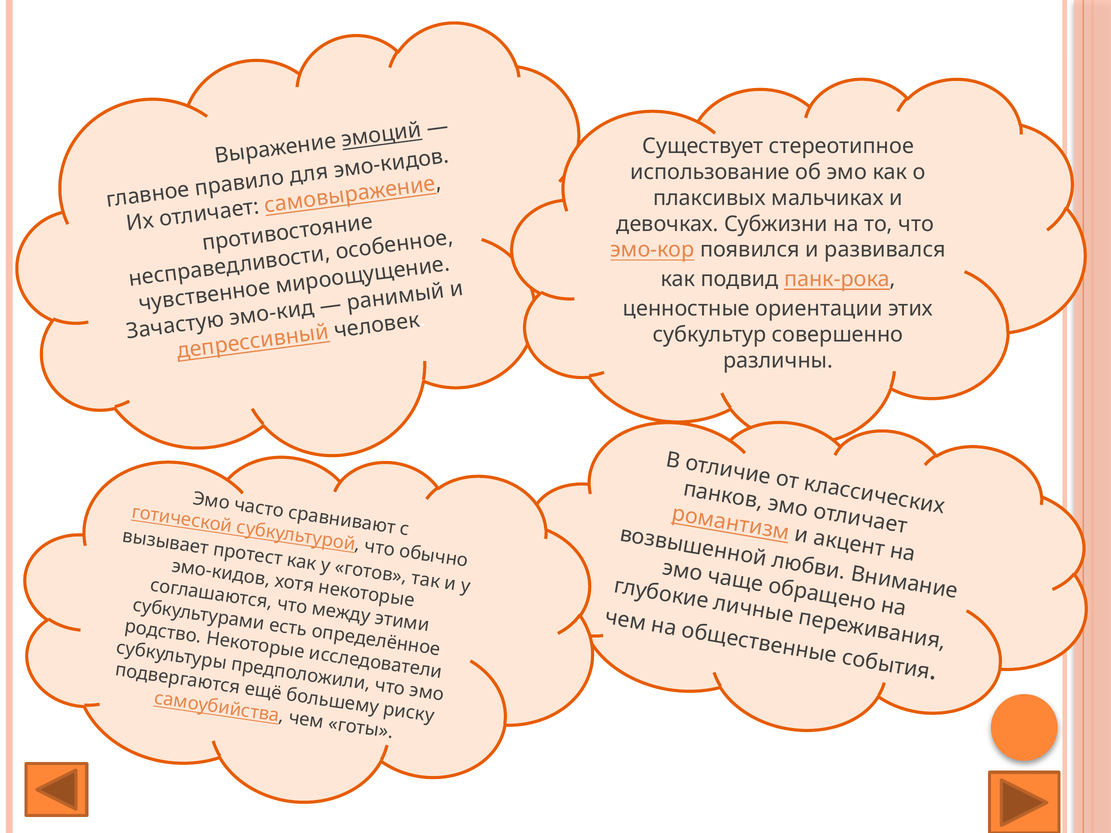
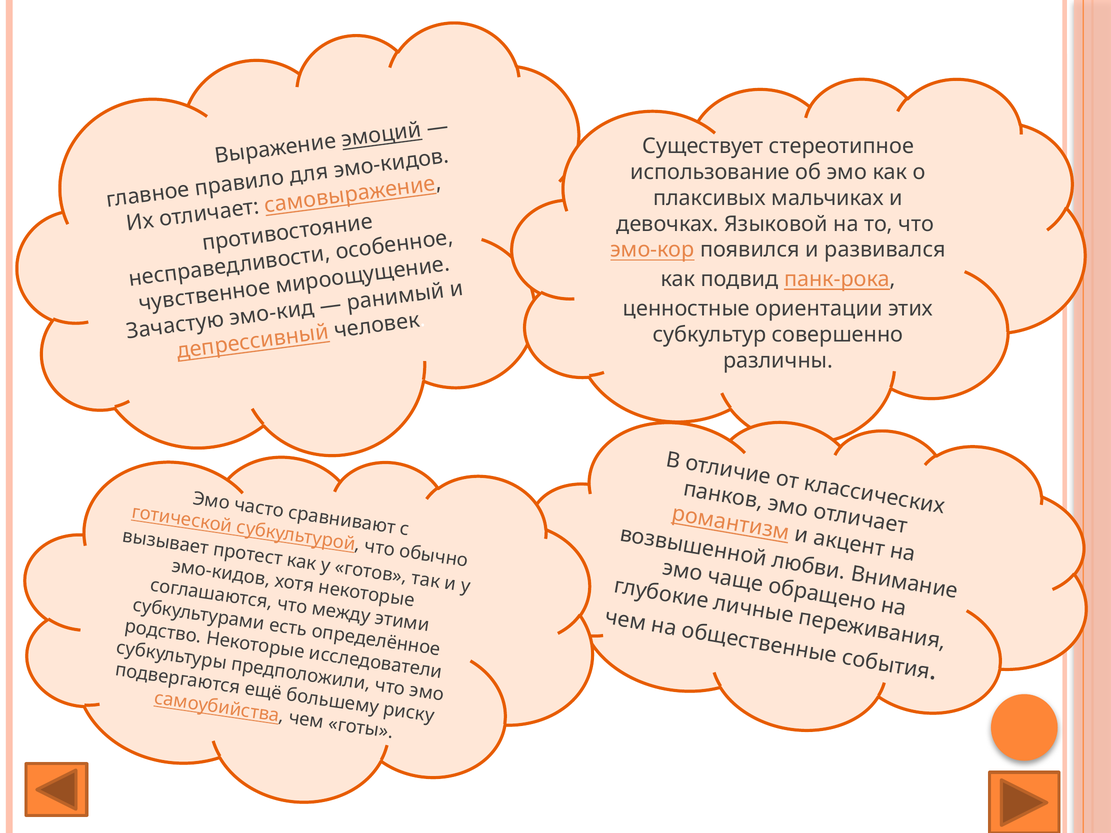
Субжизни: Субжизни -> Языковой
